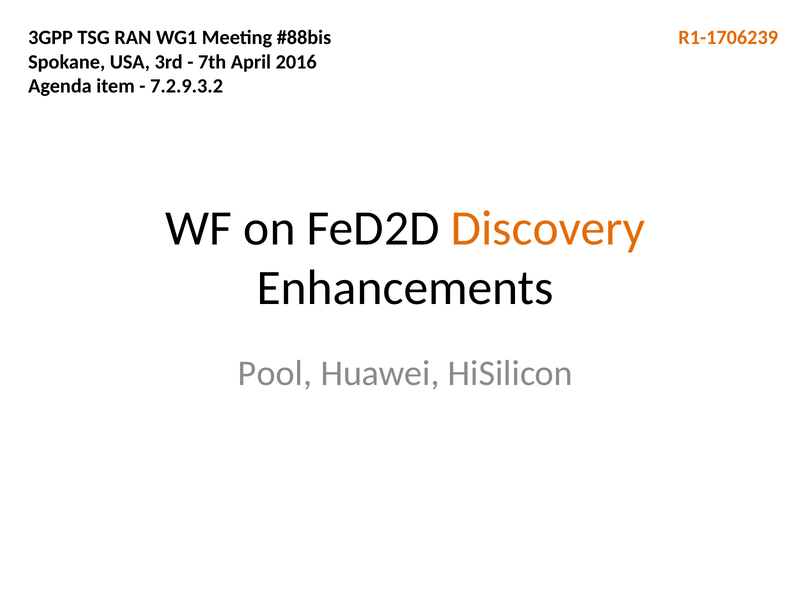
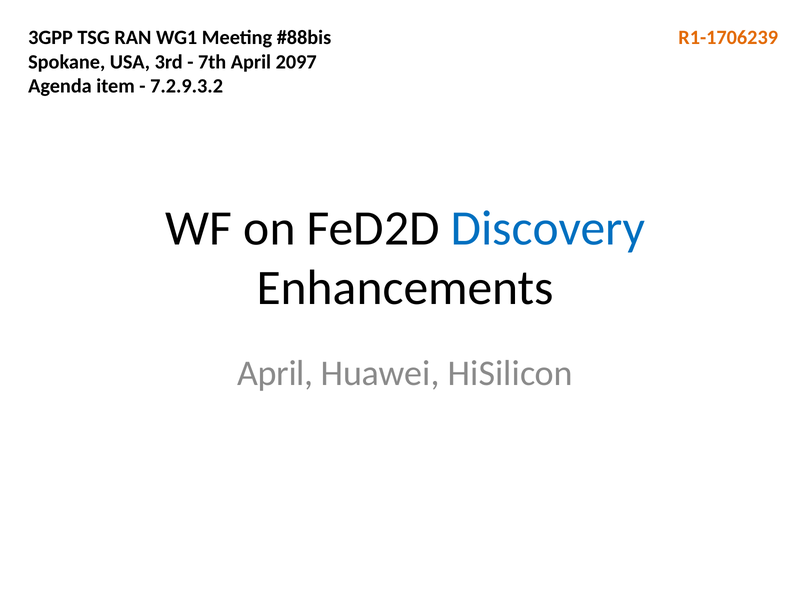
2016: 2016 -> 2097
Discovery colour: orange -> blue
Pool at (275, 373): Pool -> April
